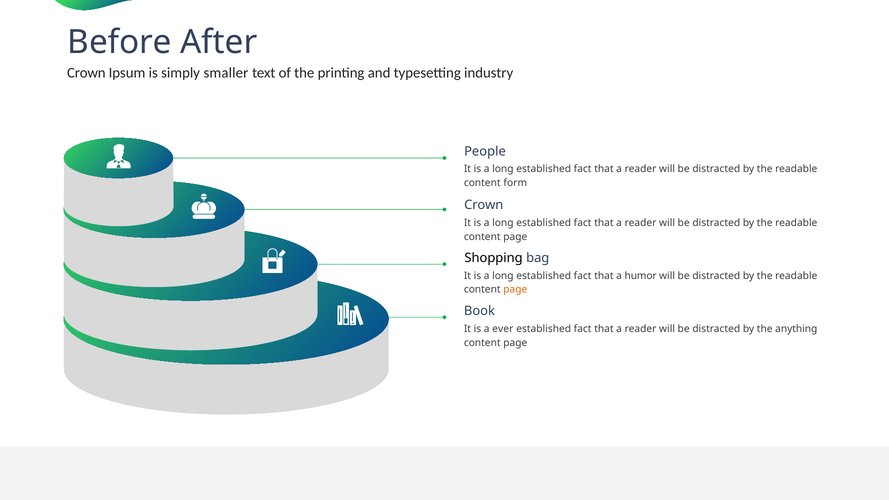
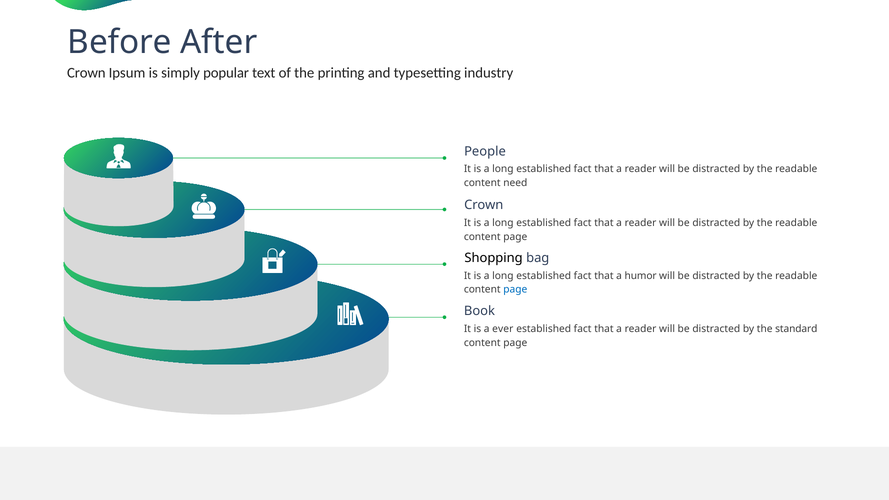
smaller: smaller -> popular
form: form -> need
page at (515, 290) colour: orange -> blue
anything: anything -> standard
